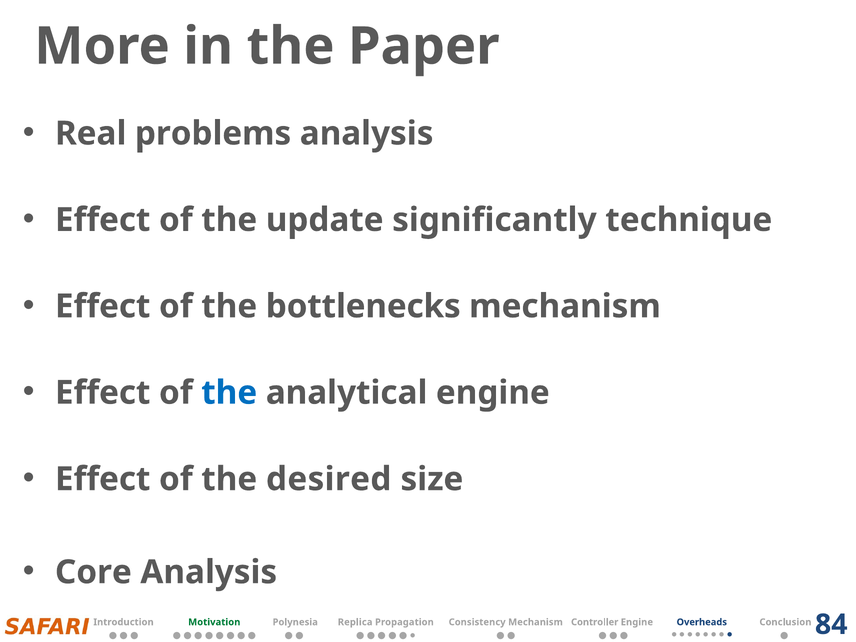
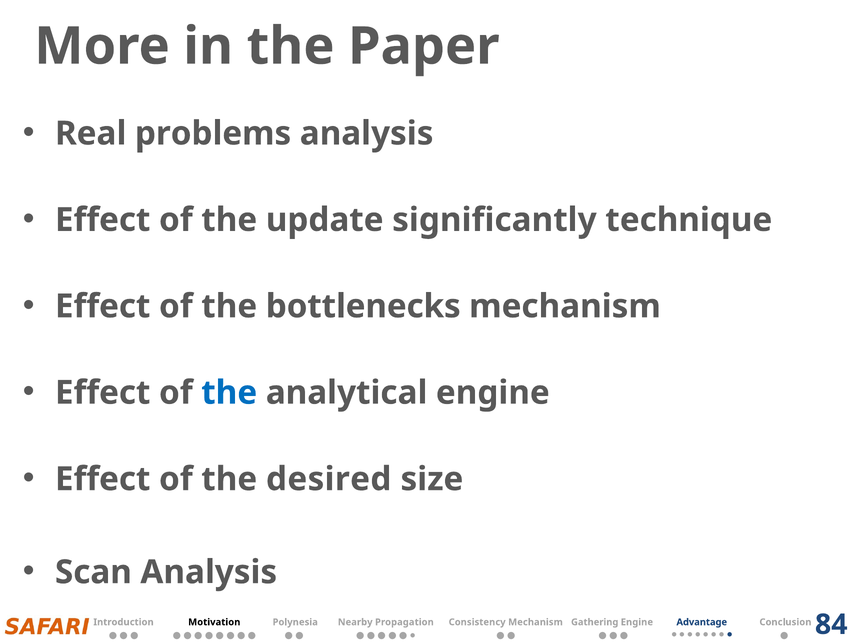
Core: Core -> Scan
Motivation colour: green -> black
Replica: Replica -> Nearby
Controller: Controller -> Gathering
Overheads: Overheads -> Advantage
